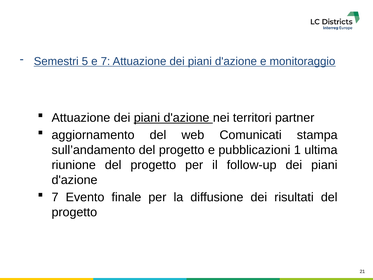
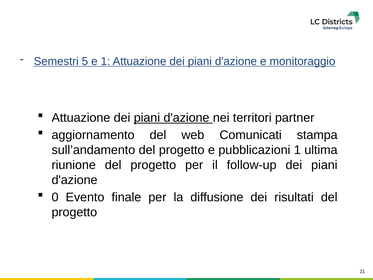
e 7: 7 -> 1
7 at (55, 197): 7 -> 0
